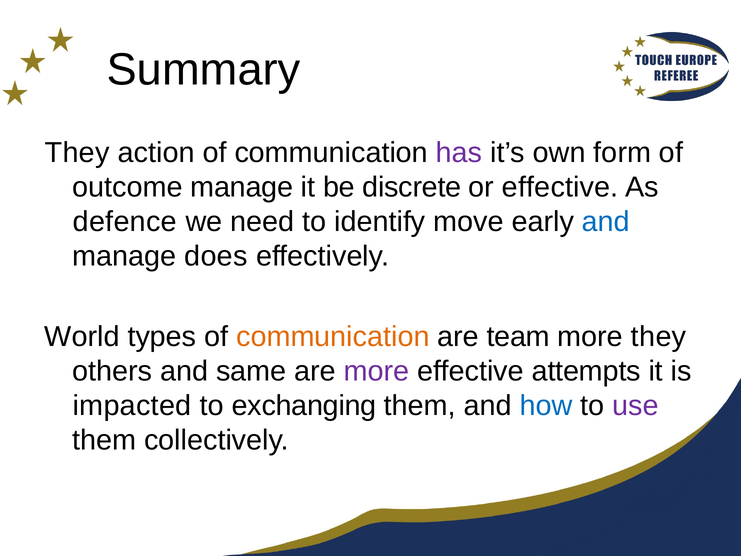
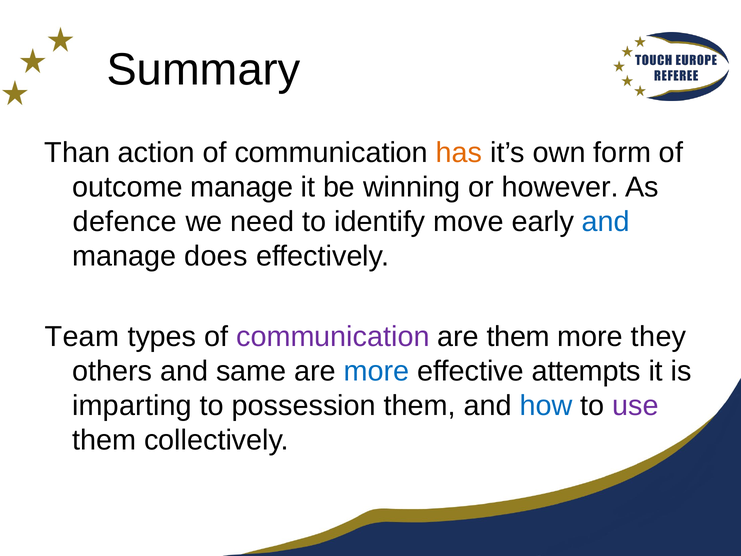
They at (77, 153): They -> Than
has colour: purple -> orange
discrete: discrete -> winning
or effective: effective -> however
World: World -> Team
communication at (333, 337) colour: orange -> purple
are team: team -> them
more at (377, 371) colour: purple -> blue
impacted: impacted -> imparting
exchanging: exchanging -> possession
